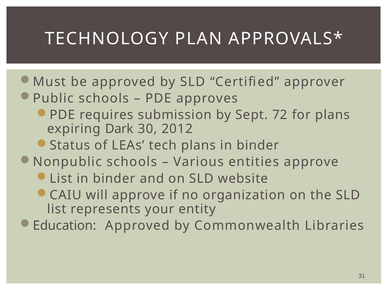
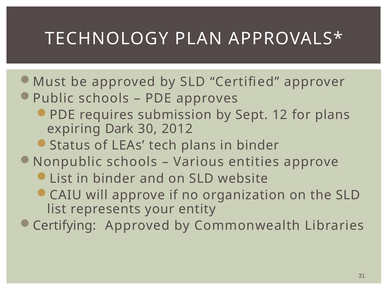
72: 72 -> 12
Education: Education -> Certifying
